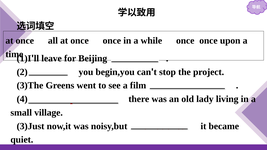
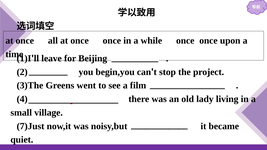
3)Just: 3)Just -> 7)Just
